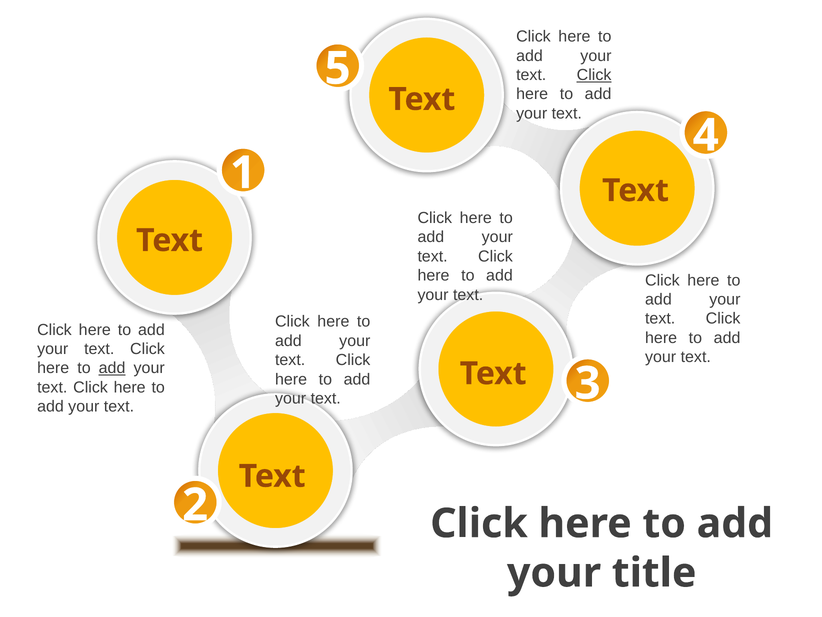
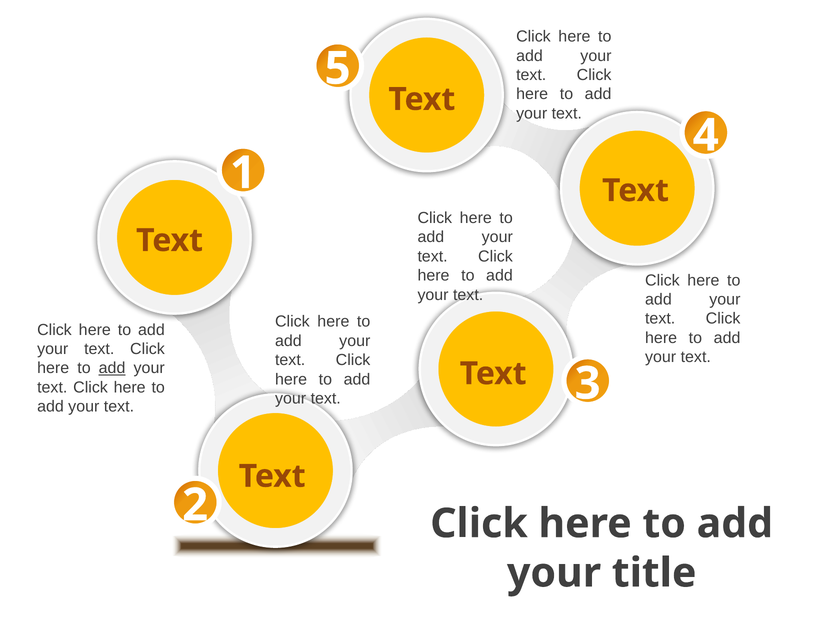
Click at (594, 75) underline: present -> none
